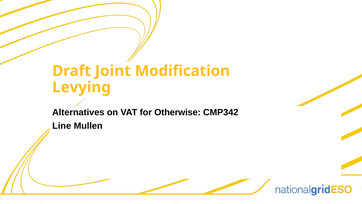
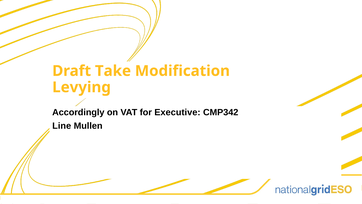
Joint: Joint -> Take
Alternatives: Alternatives -> Accordingly
Otherwise: Otherwise -> Executive
